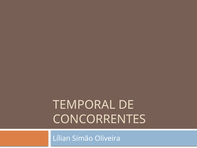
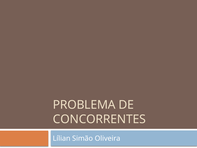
TEMPORAL: TEMPORAL -> PROBLEMA
